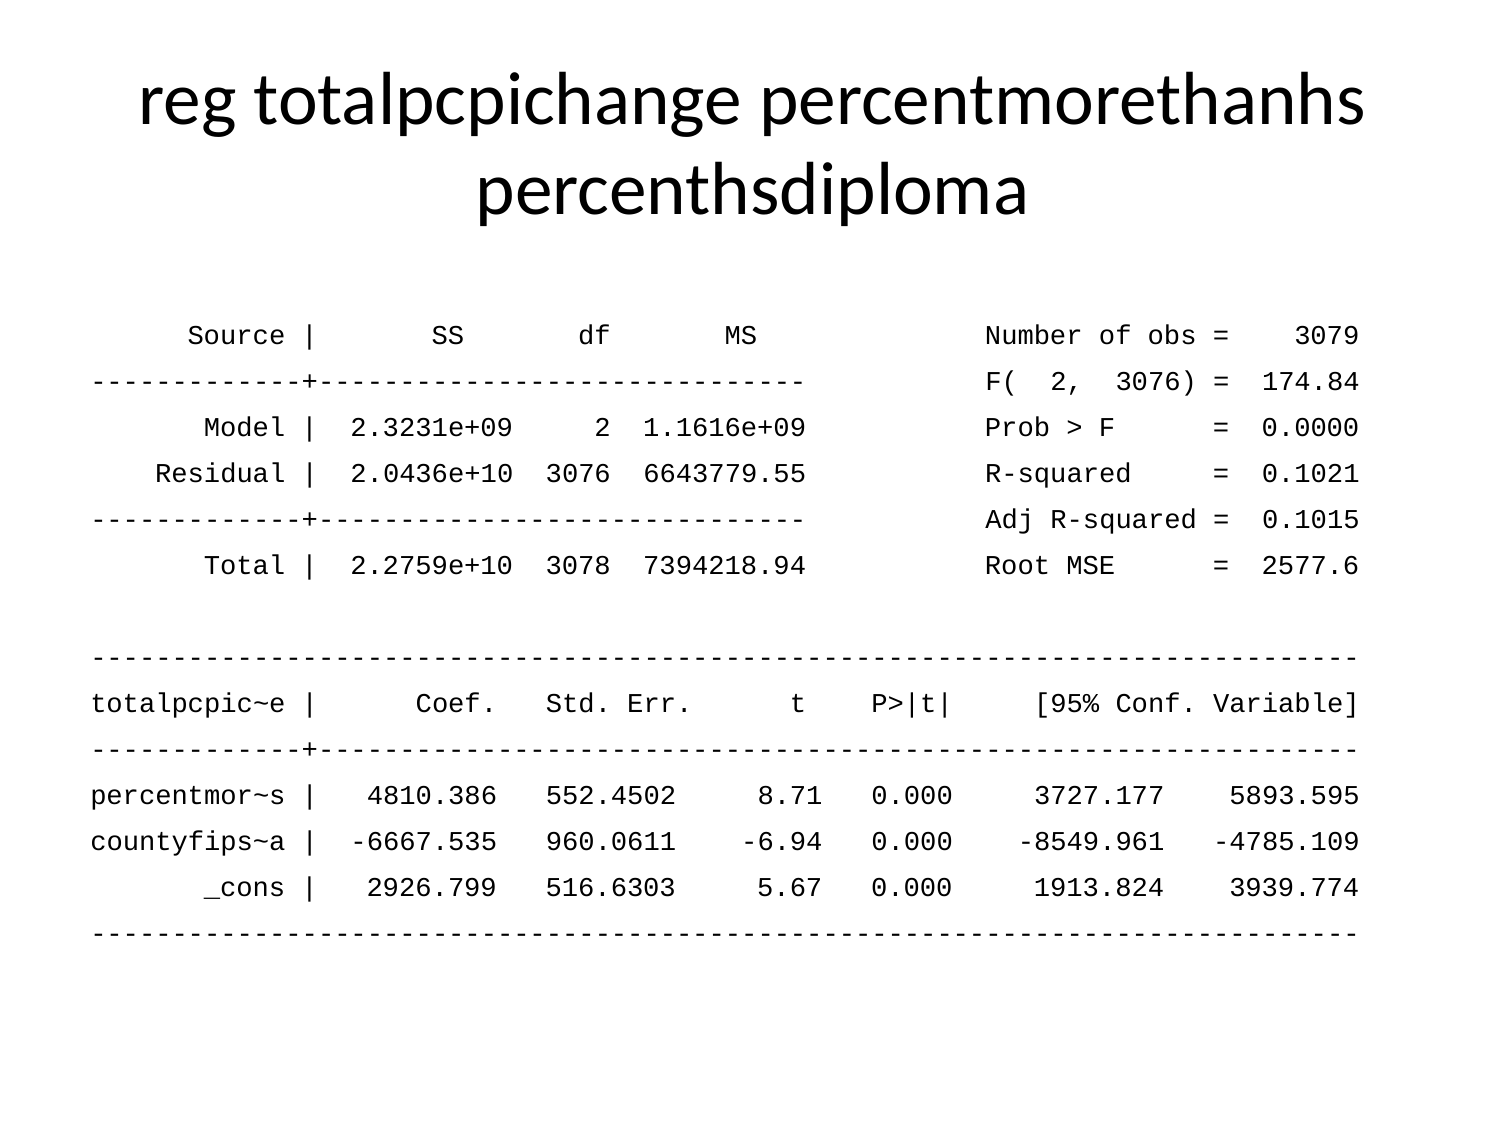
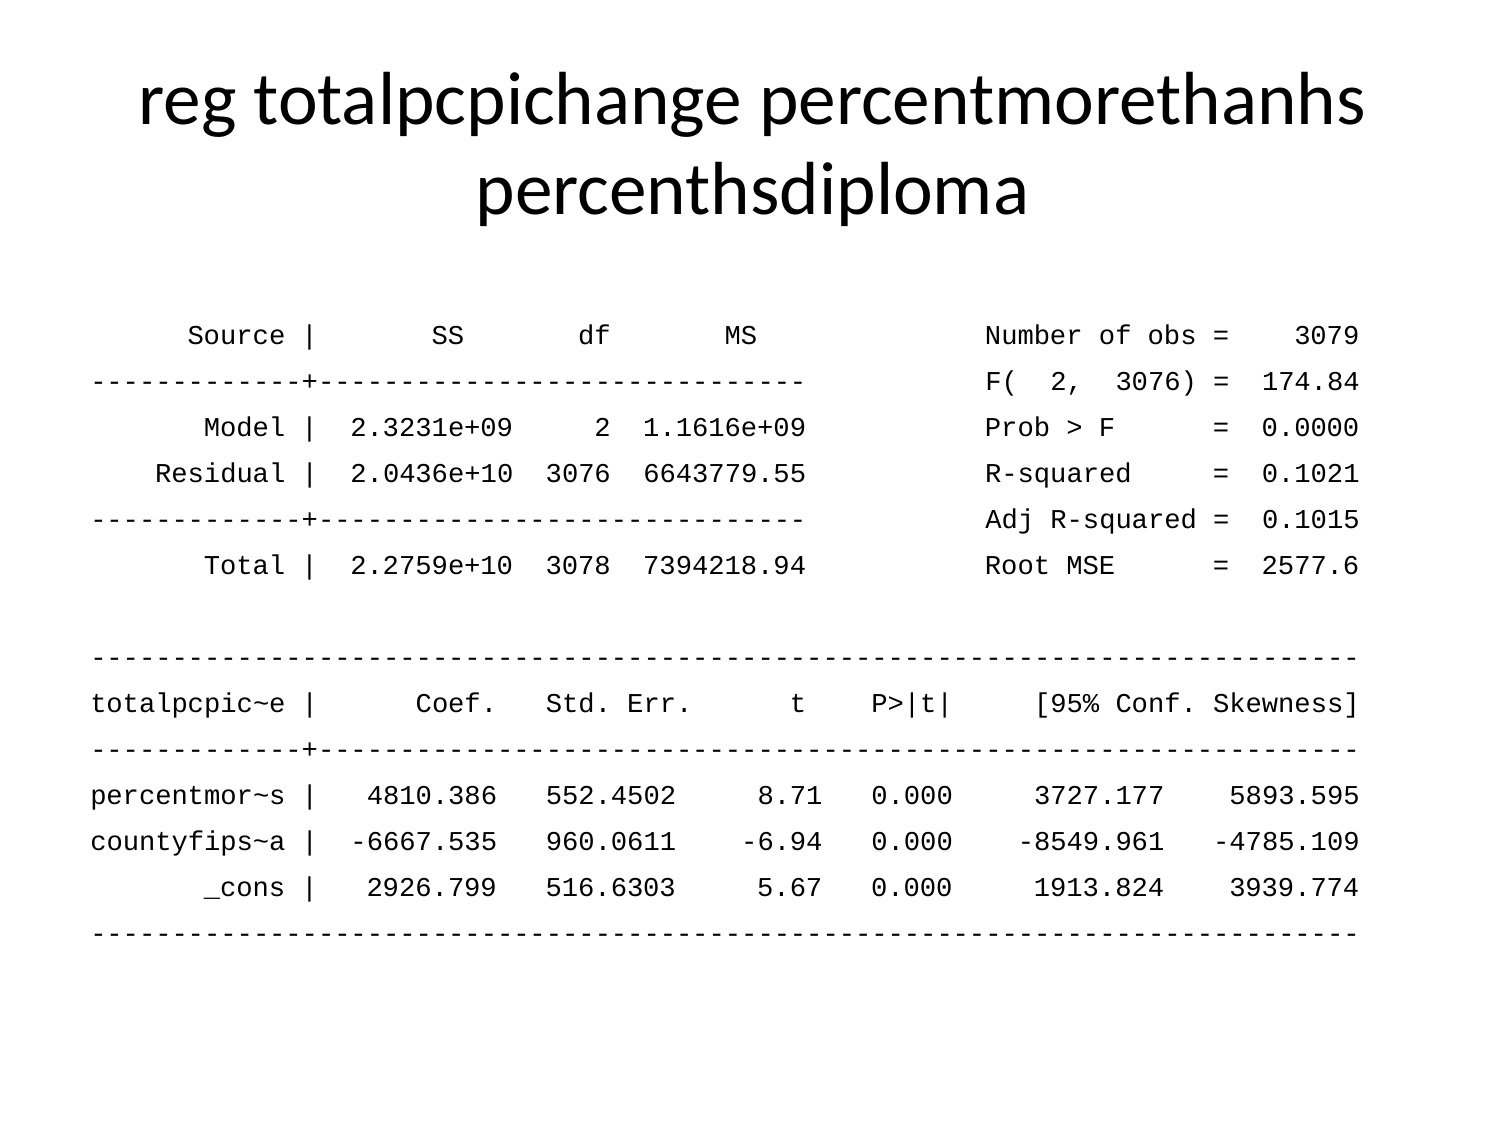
Variable: Variable -> Skewness
